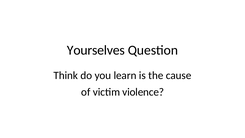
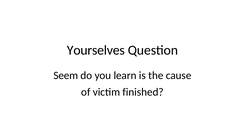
Think: Think -> Seem
violence: violence -> finished
